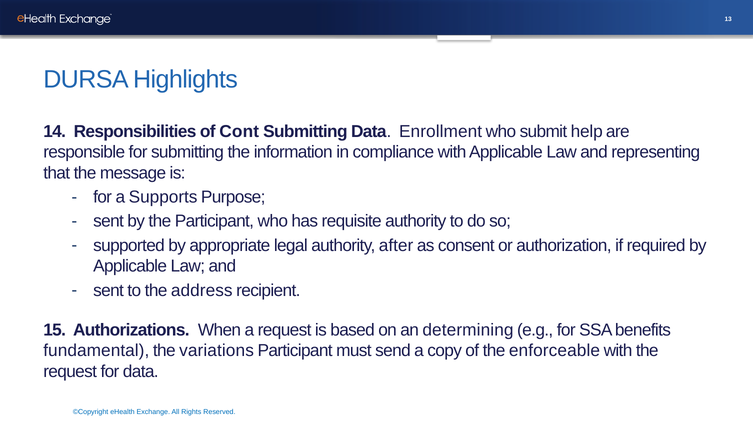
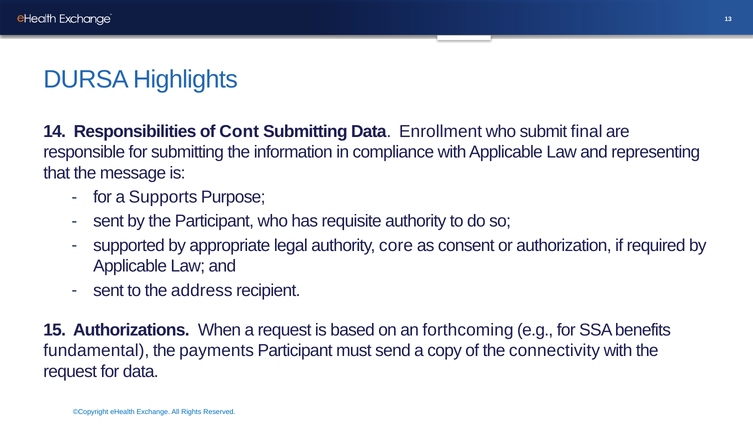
help: help -> final
after: after -> core
determining: determining -> forthcoming
variations: variations -> payments
enforceable: enforceable -> connectivity
